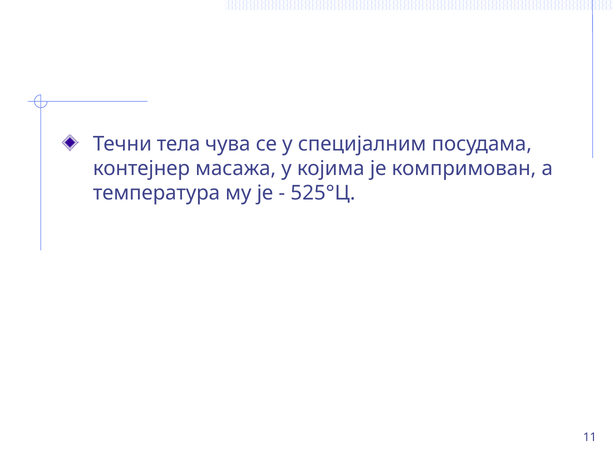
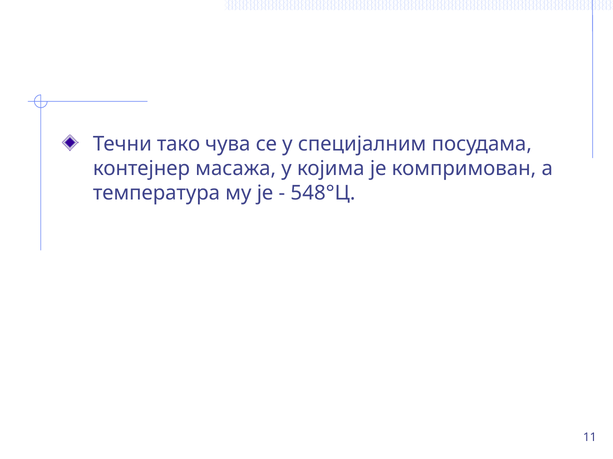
тела: тела -> тако
525°Ц: 525°Ц -> 548°Ц
